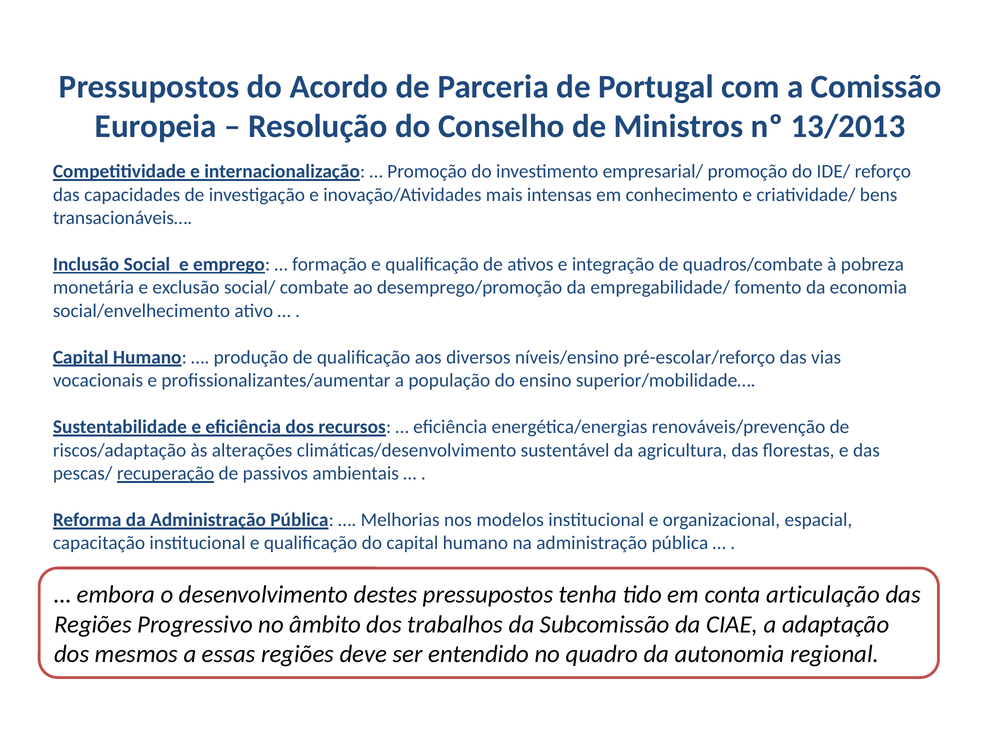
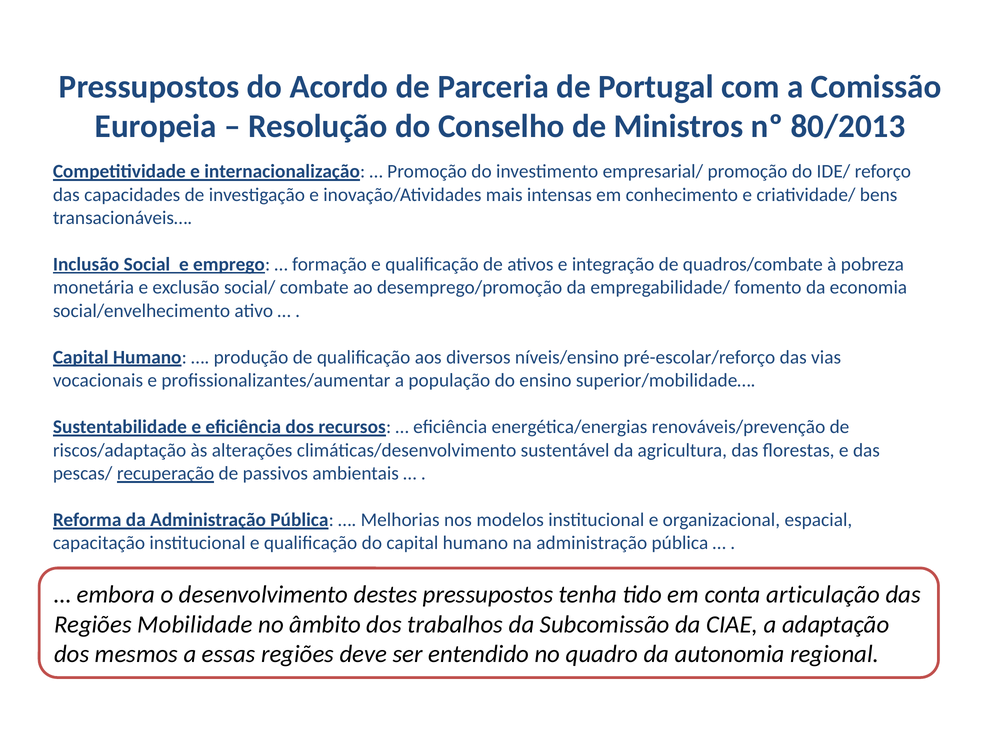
13/2013: 13/2013 -> 80/2013
Progressivo: Progressivo -> Mobilidade
